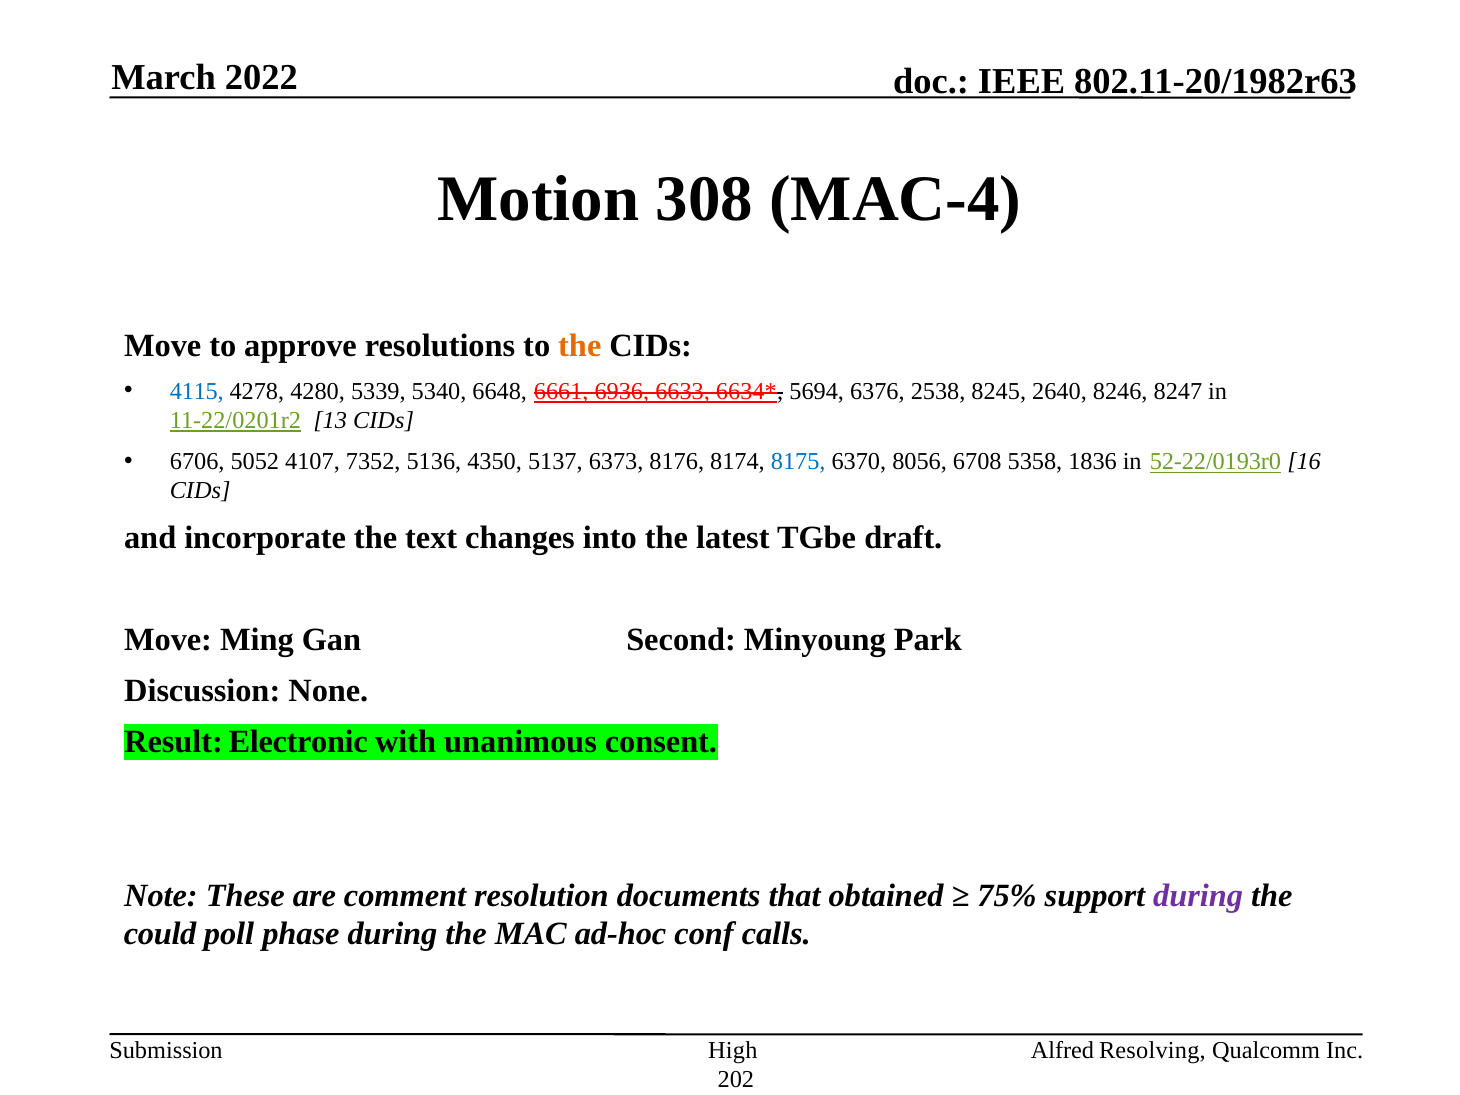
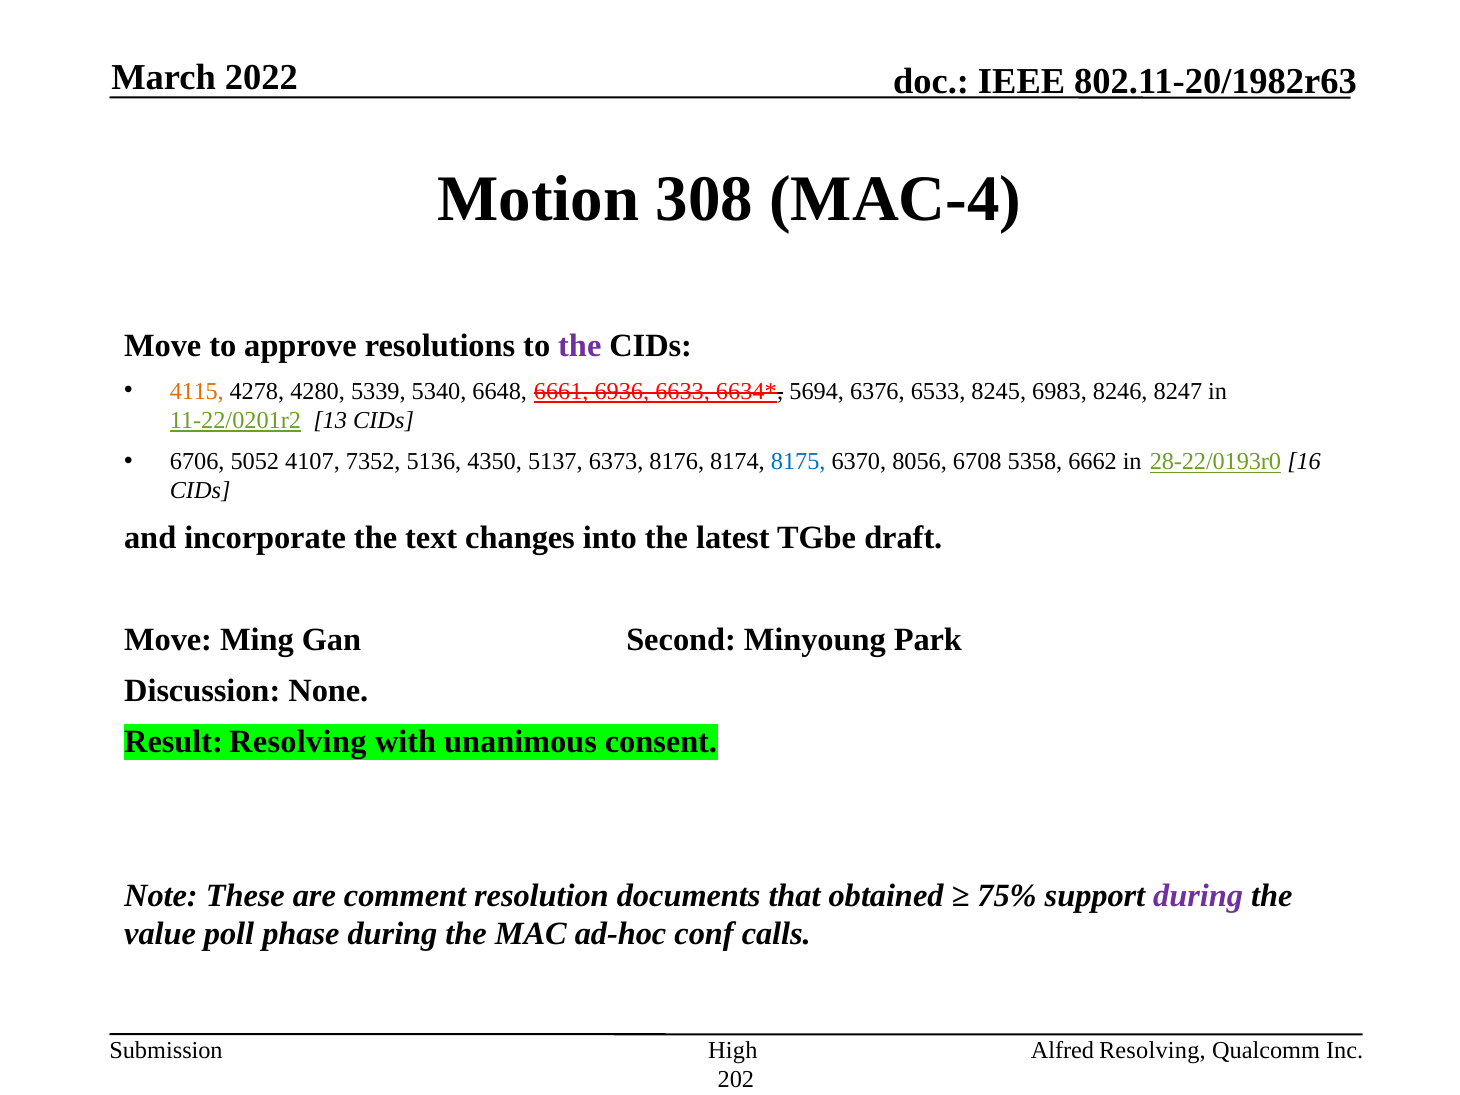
the at (580, 345) colour: orange -> purple
4115 colour: blue -> orange
2538: 2538 -> 6533
2640: 2640 -> 6983
1836: 1836 -> 6662
52-22/0193r0: 52-22/0193r0 -> 28-22/0193r0
Result Electronic: Electronic -> Resolving
could: could -> value
